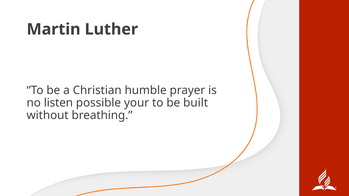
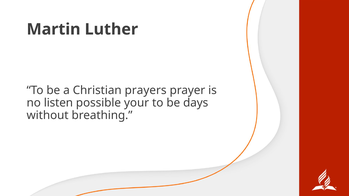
humble: humble -> prayers
built: built -> days
